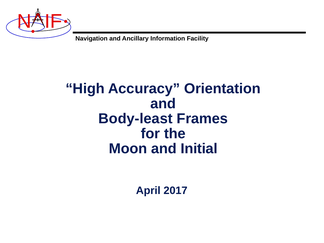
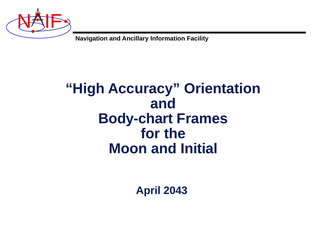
Body-least: Body-least -> Body-chart
2017: 2017 -> 2043
